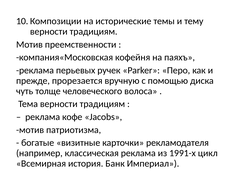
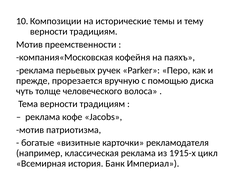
1991-х: 1991-х -> 1915-х
